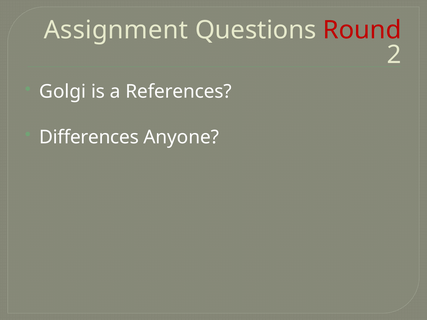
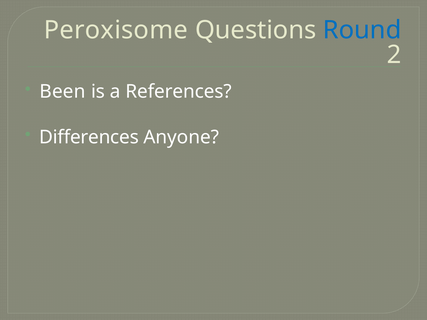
Assignment: Assignment -> Peroxisome
Round colour: red -> blue
Golgi: Golgi -> Been
